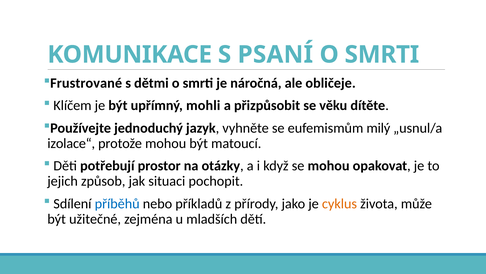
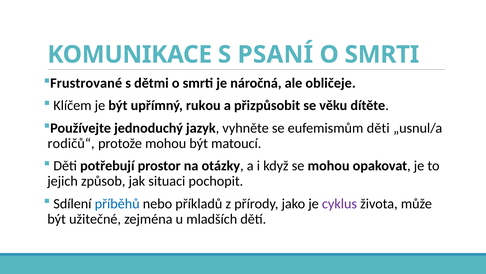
mohli: mohli -> rukou
eufemismům milý: milý -> děti
izolace“: izolace“ -> rodičů“
cyklus colour: orange -> purple
